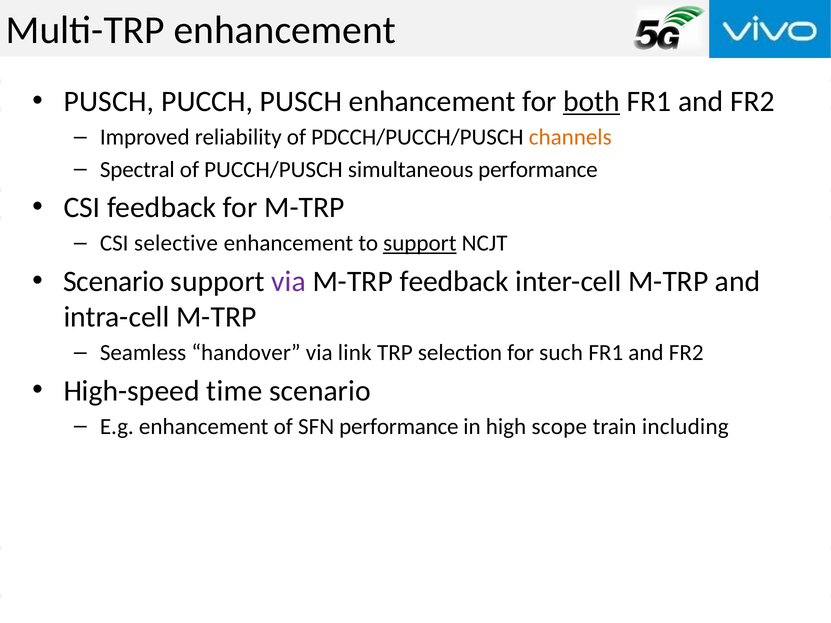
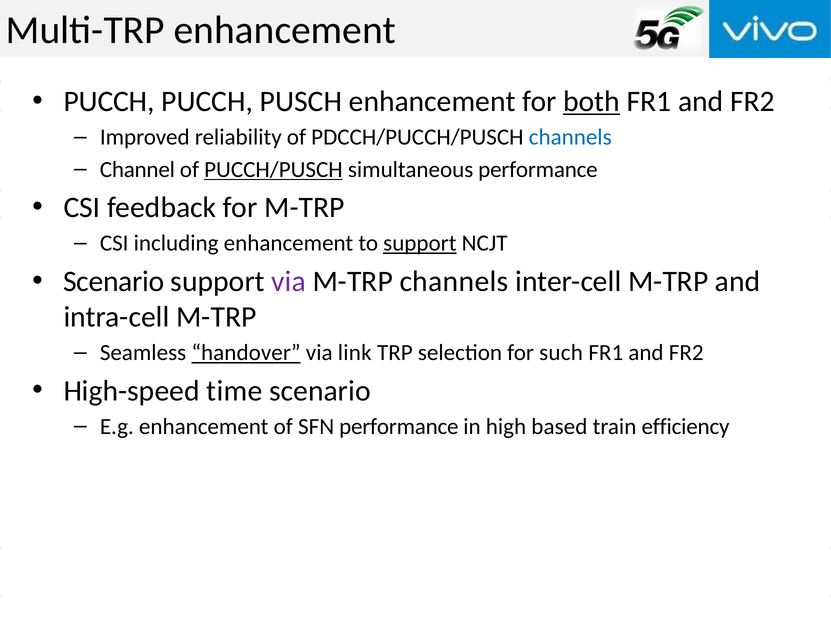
PUSCH at (109, 102): PUSCH -> PUCCH
channels at (570, 137) colour: orange -> blue
Spectral: Spectral -> Channel
PUCCH/PUSCH underline: none -> present
selective: selective -> including
M-TRP feedback: feedback -> channels
handover underline: none -> present
scope: scope -> based
including: including -> efficiency
